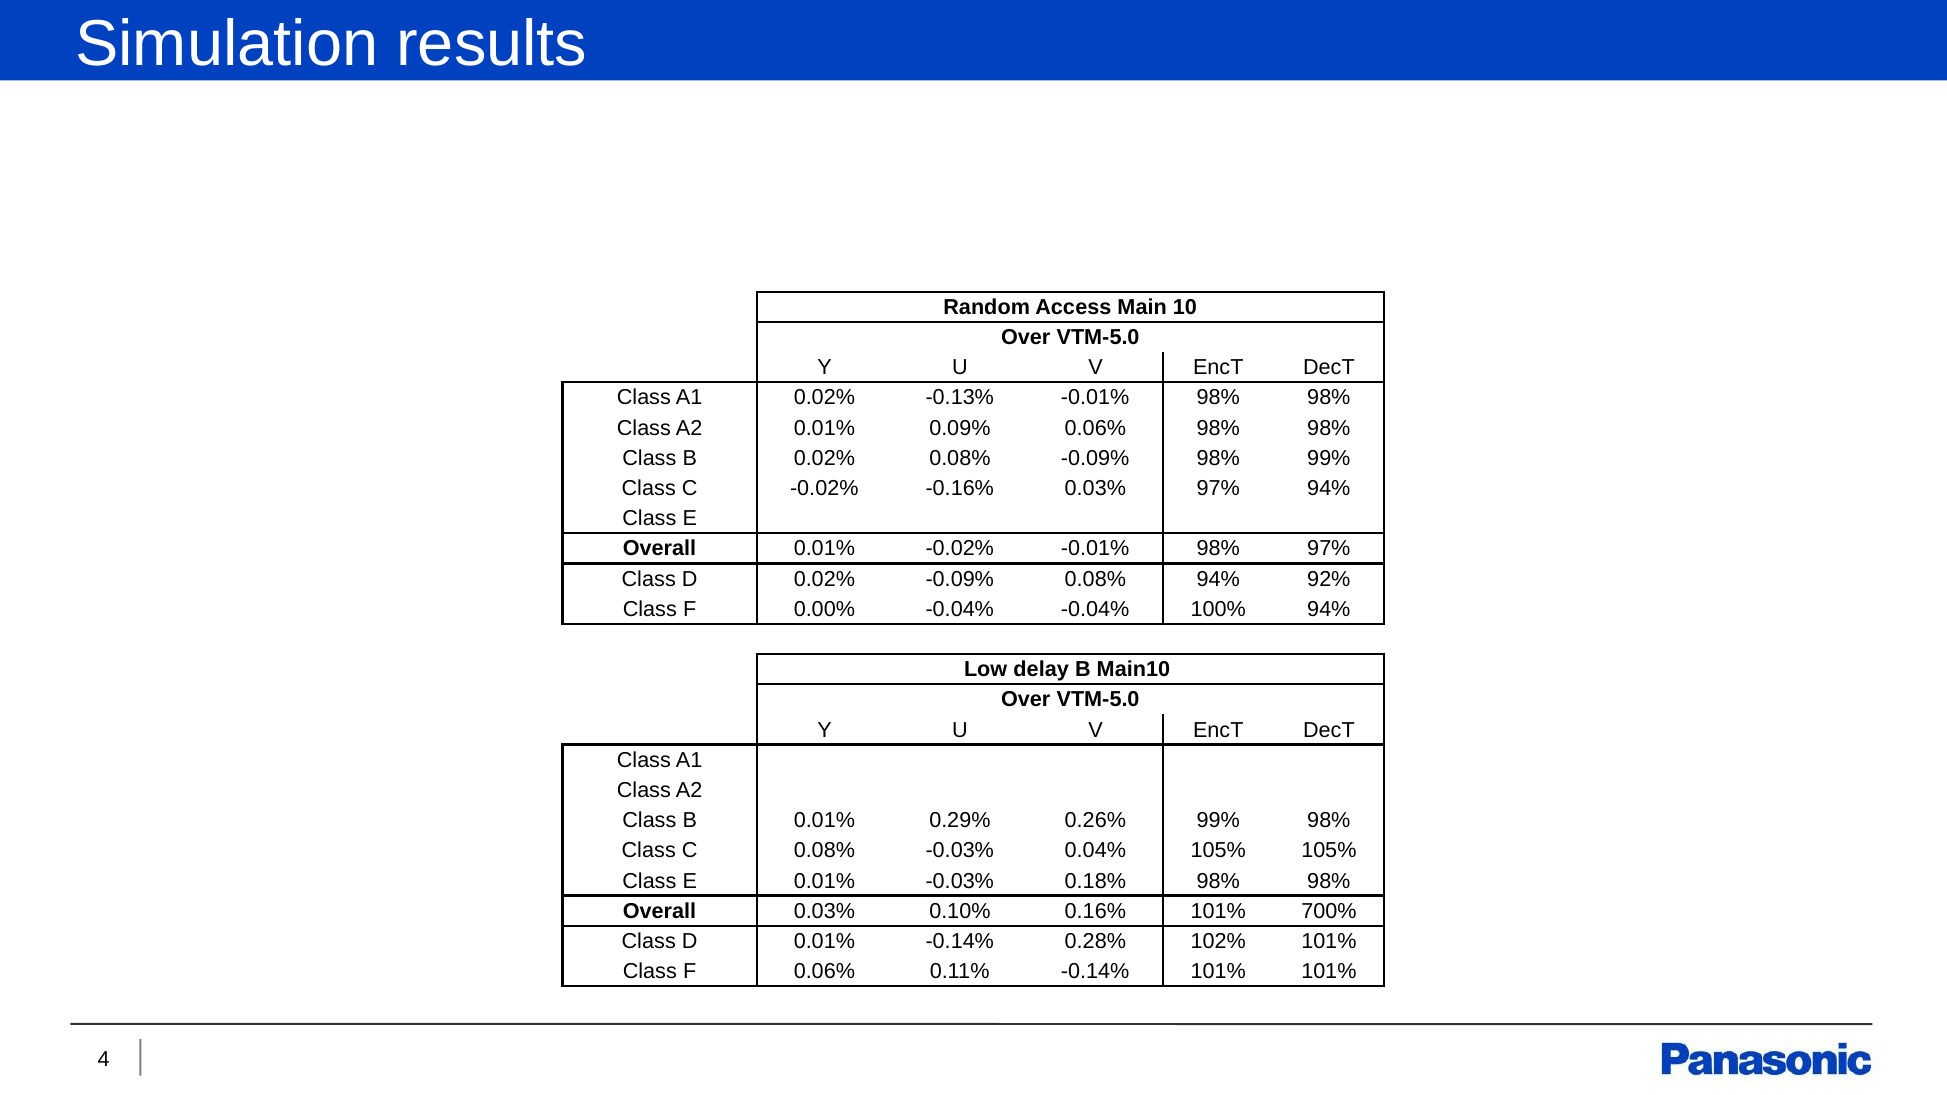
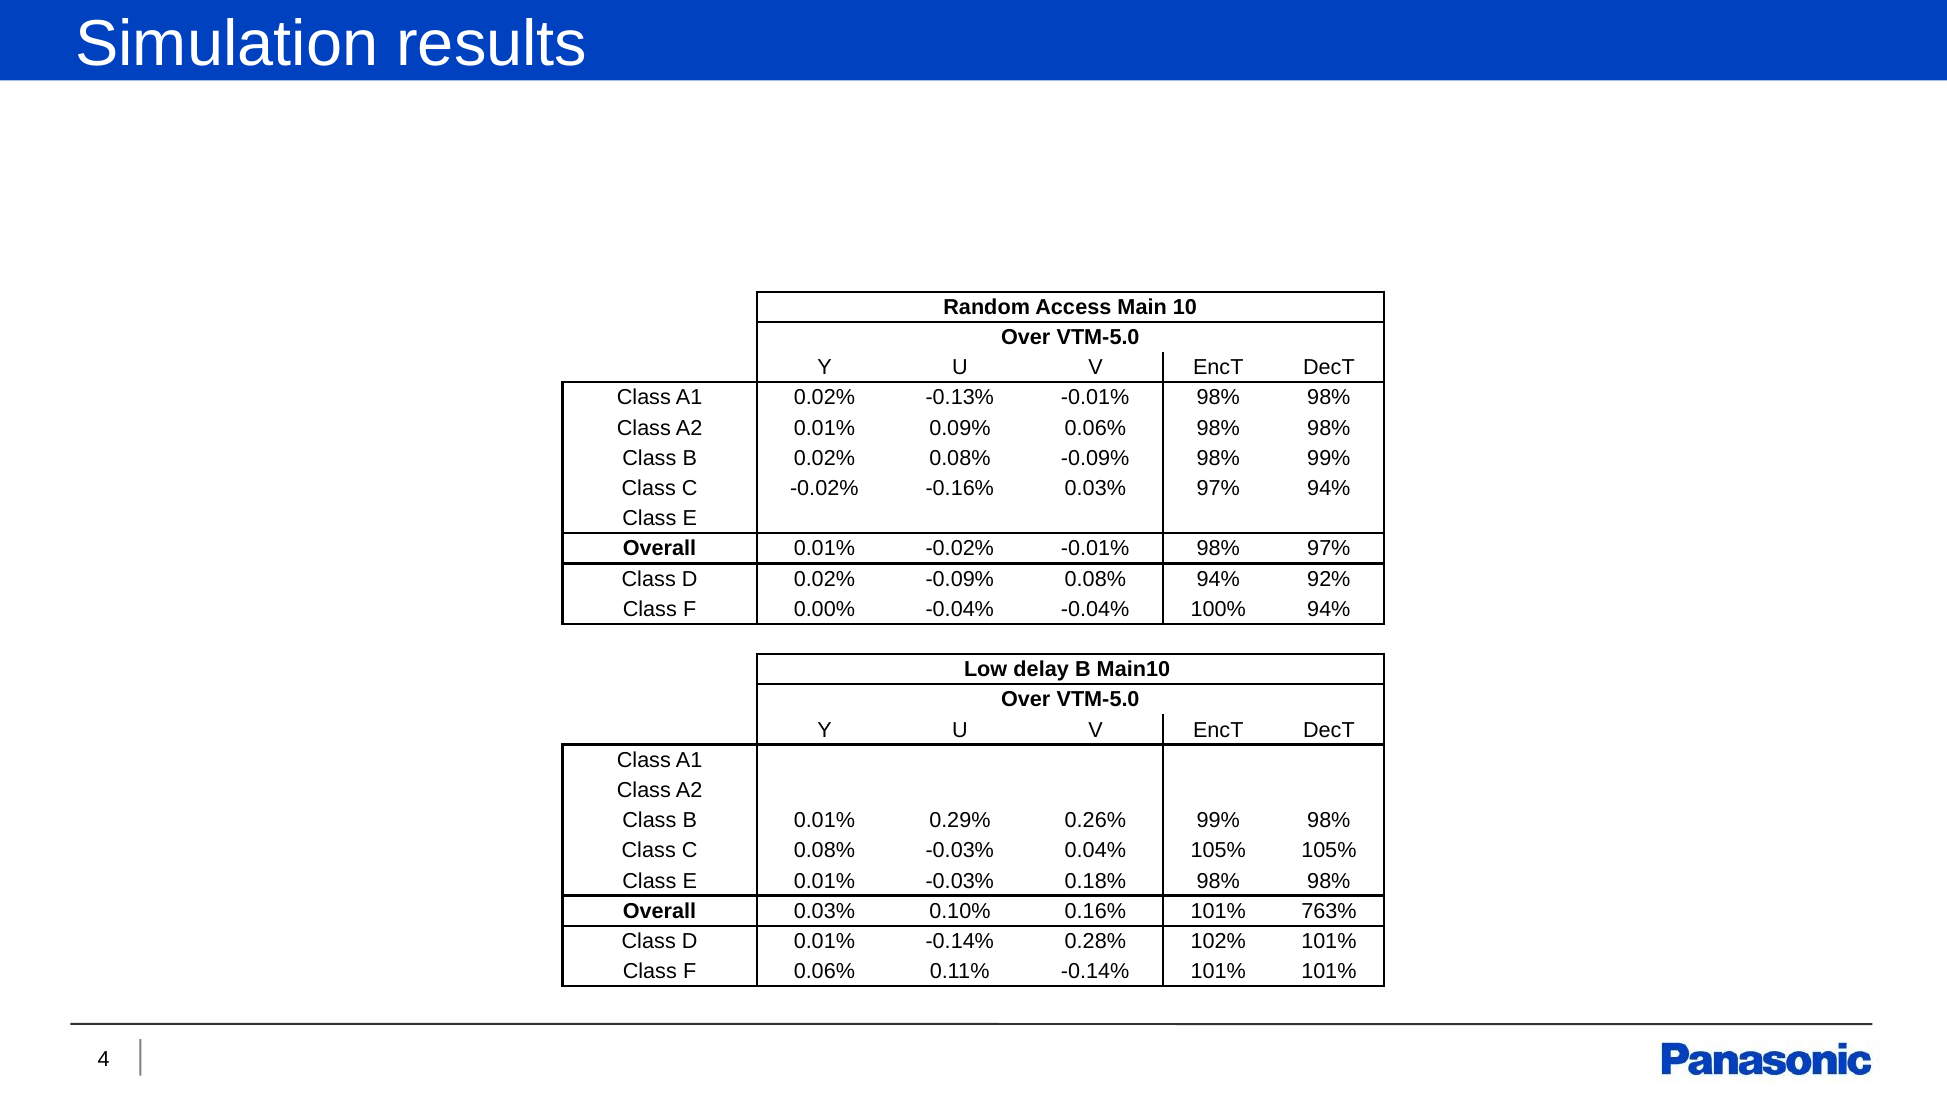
700%: 700% -> 763%
